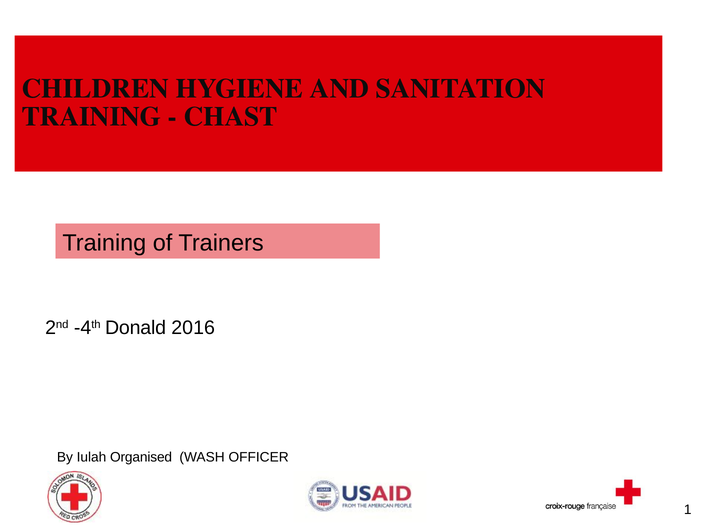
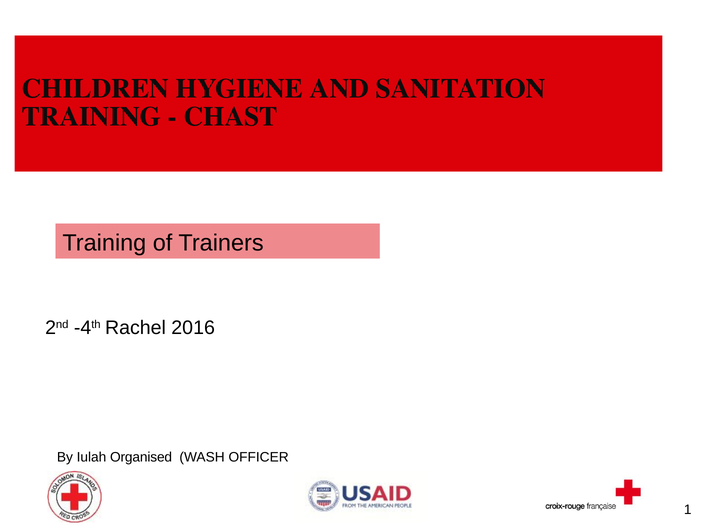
Donald: Donald -> Rachel
